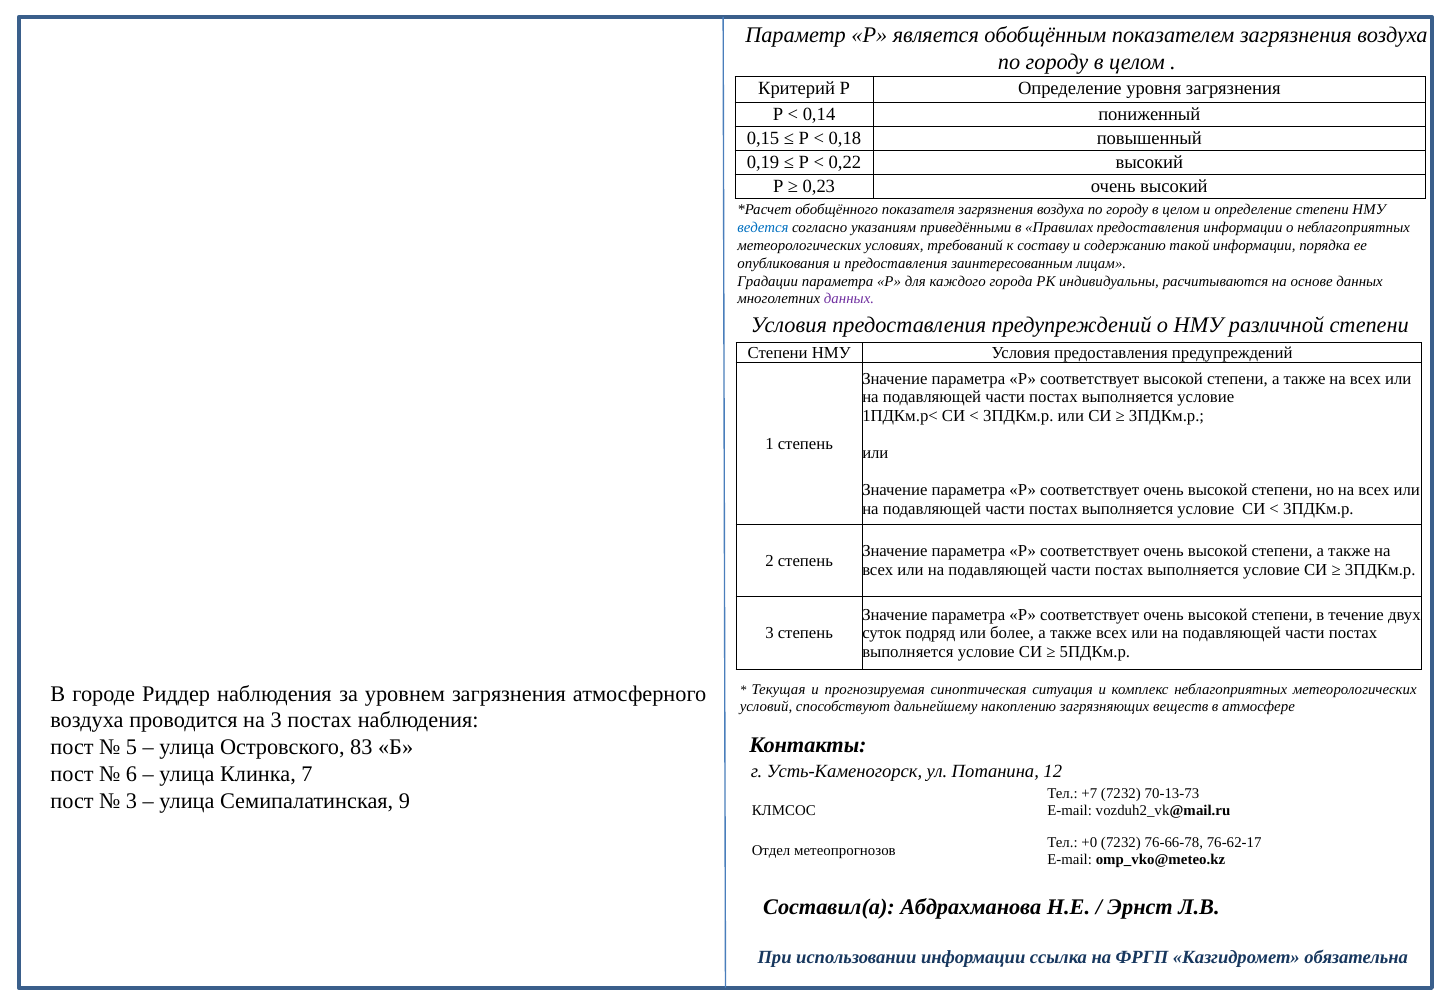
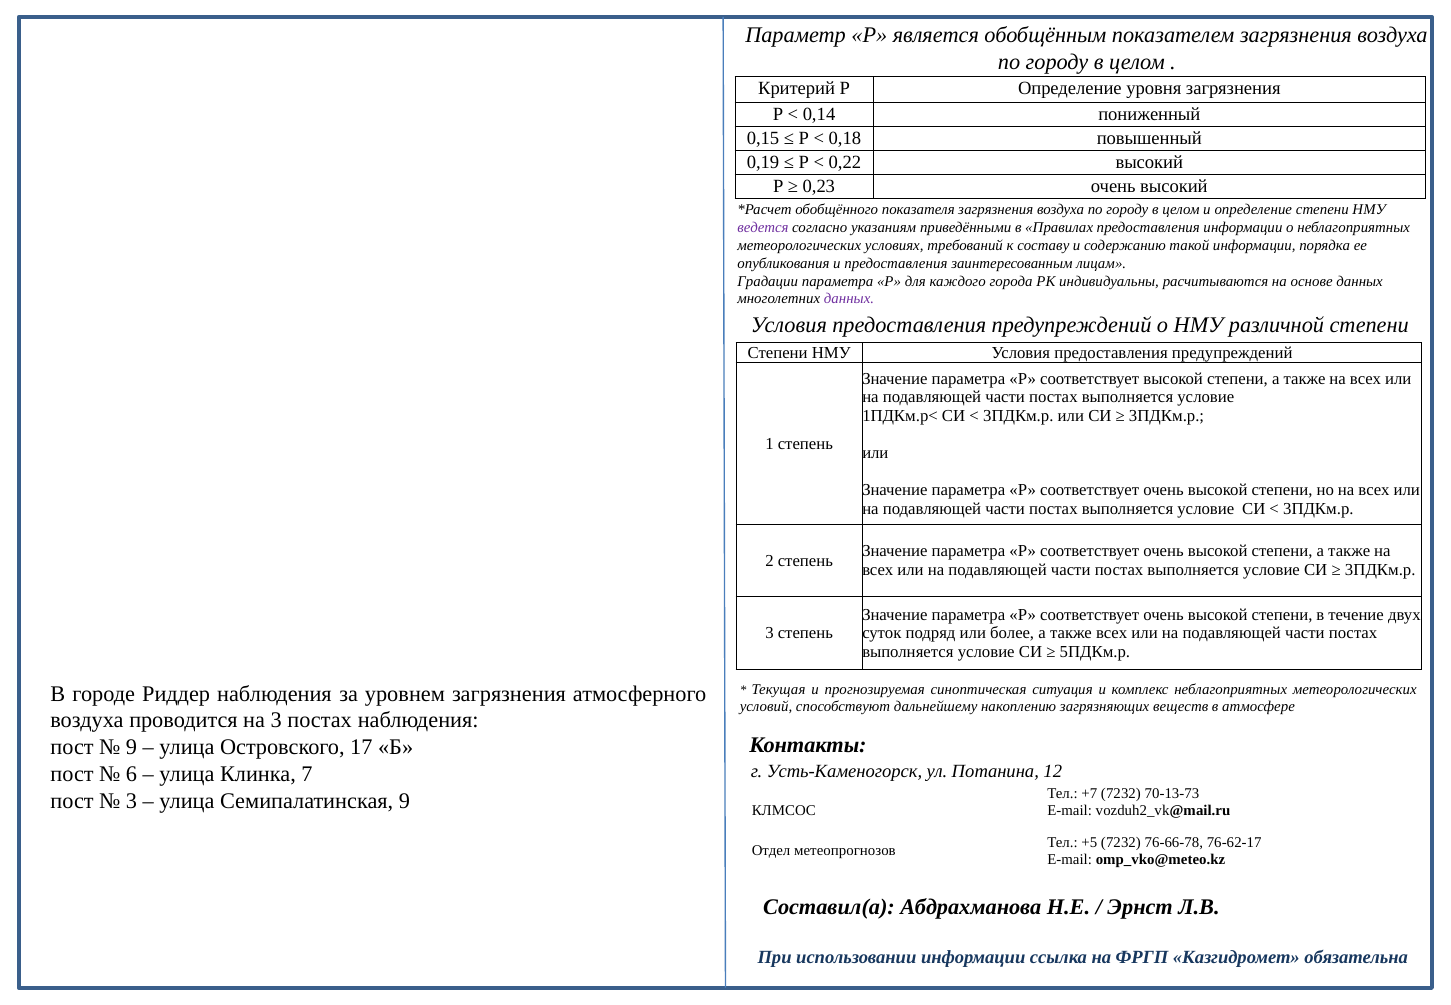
ведется colour: blue -> purple
5 at (132, 747): 5 -> 9
83: 83 -> 17
+0: +0 -> +5
